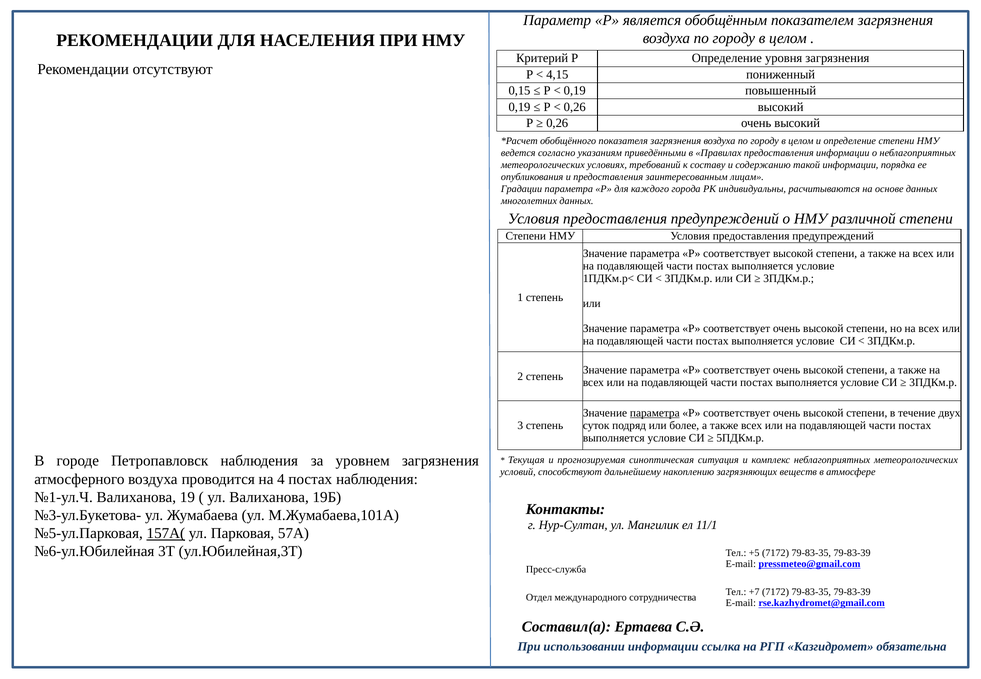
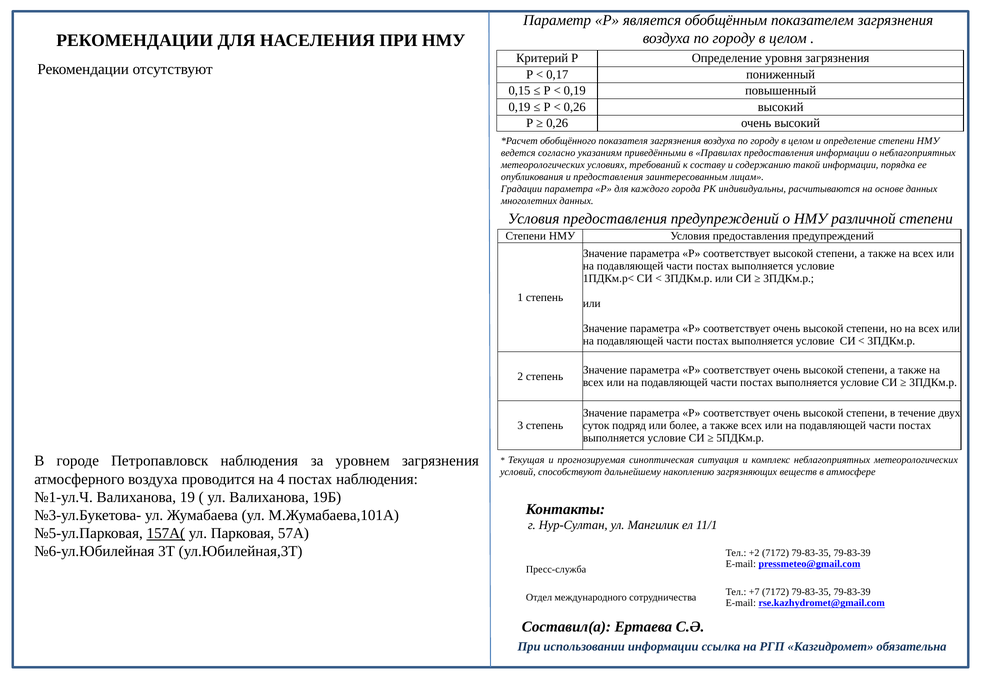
4,15: 4,15 -> 0,17
параметра at (655, 413) underline: present -> none
+5: +5 -> +2
